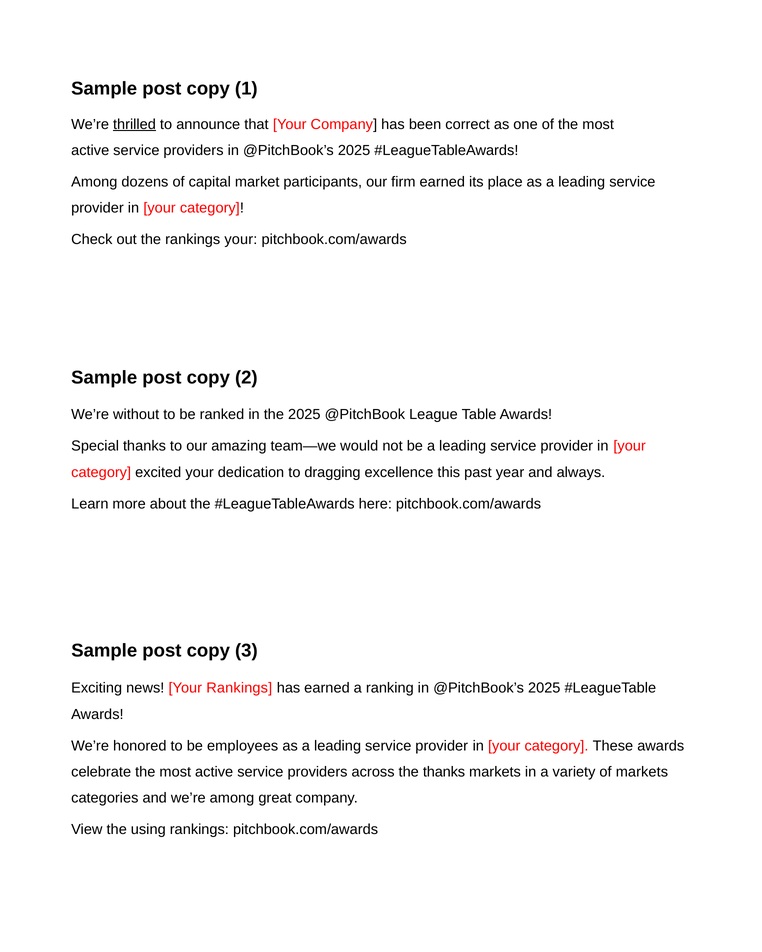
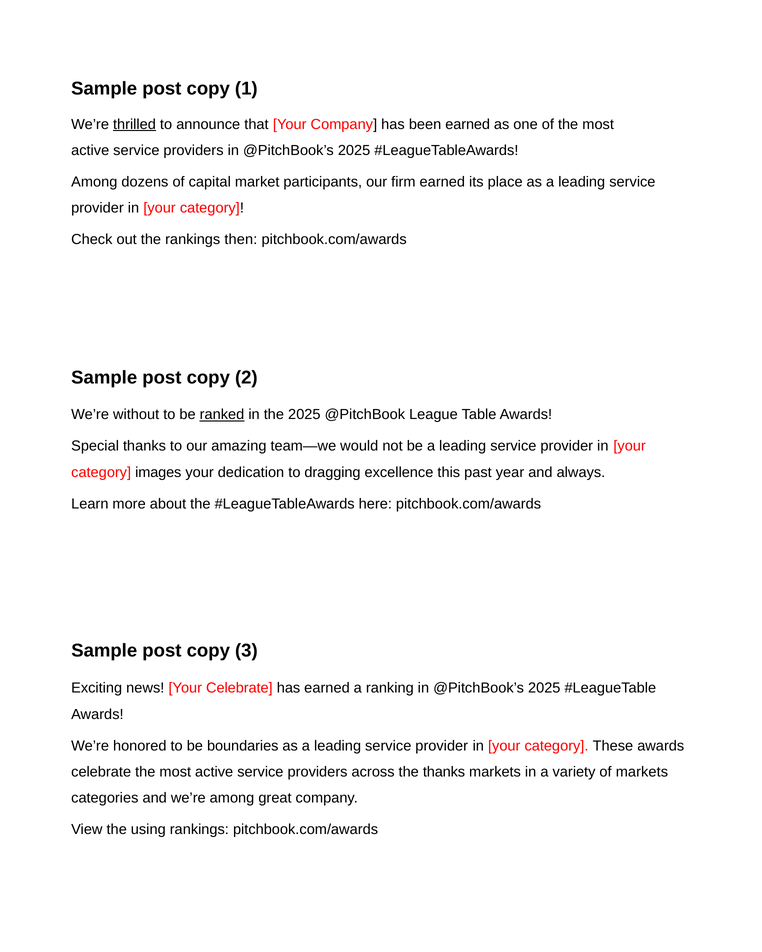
been correct: correct -> earned
rankings your: your -> then
ranked underline: none -> present
excited: excited -> images
Your Rankings: Rankings -> Celebrate
employees: employees -> boundaries
